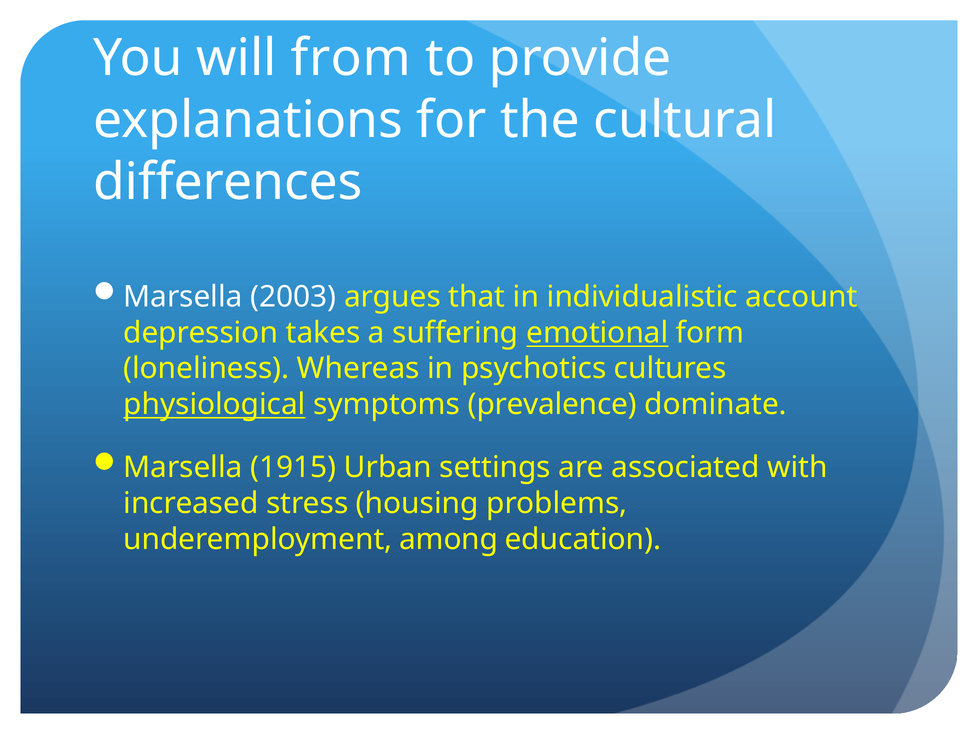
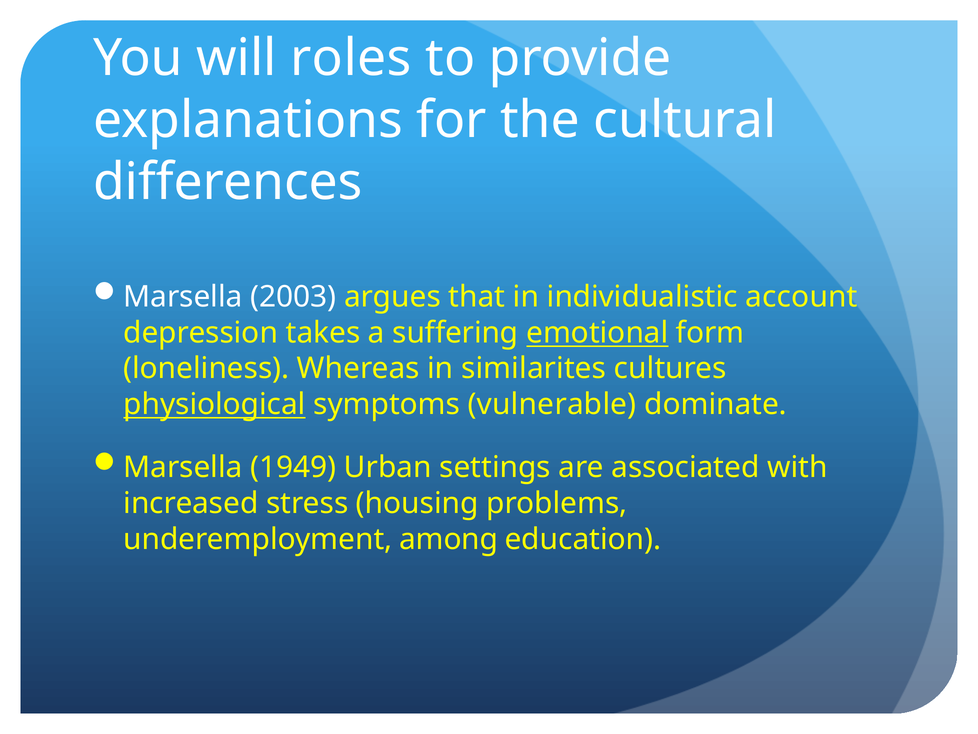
from: from -> roles
psychotics: psychotics -> similarites
prevalence: prevalence -> vulnerable
1915: 1915 -> 1949
